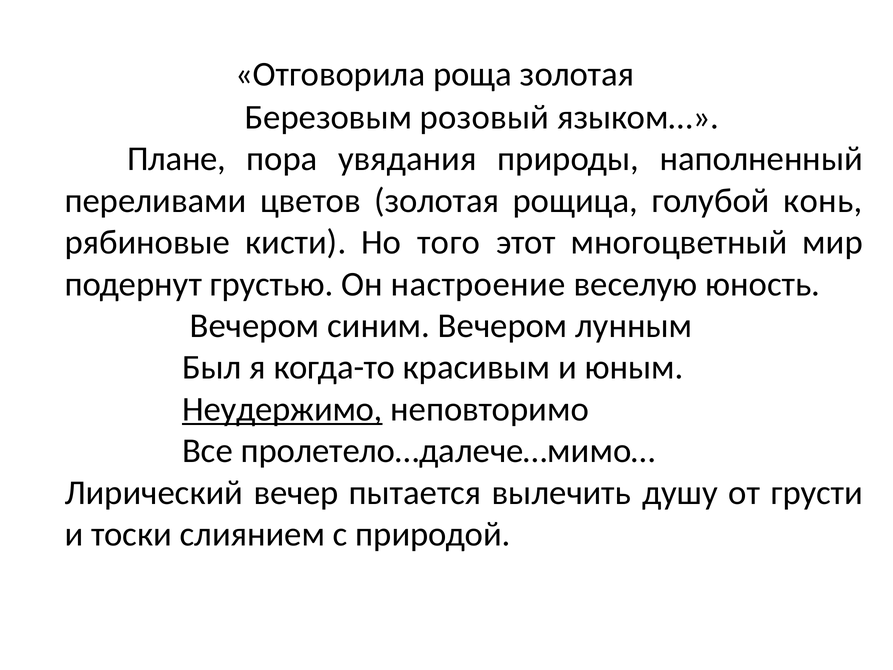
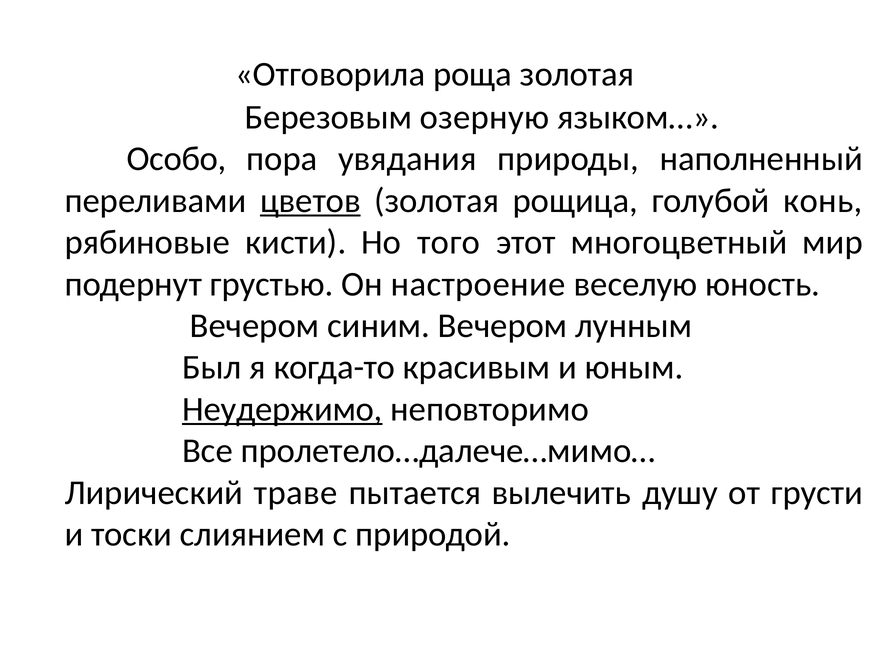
розовый: розовый -> озерную
Плане: Плане -> Особо
цветов underline: none -> present
вечер: вечер -> траве
